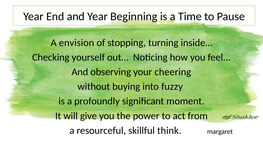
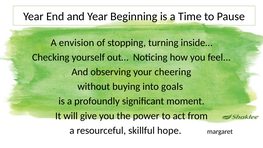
fuzzy: fuzzy -> goals
think: think -> hope
